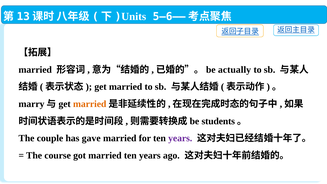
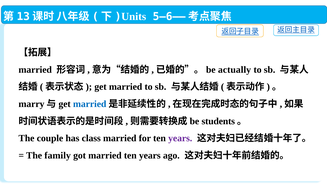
married at (90, 104) colour: orange -> blue
gave: gave -> class
course: course -> family
